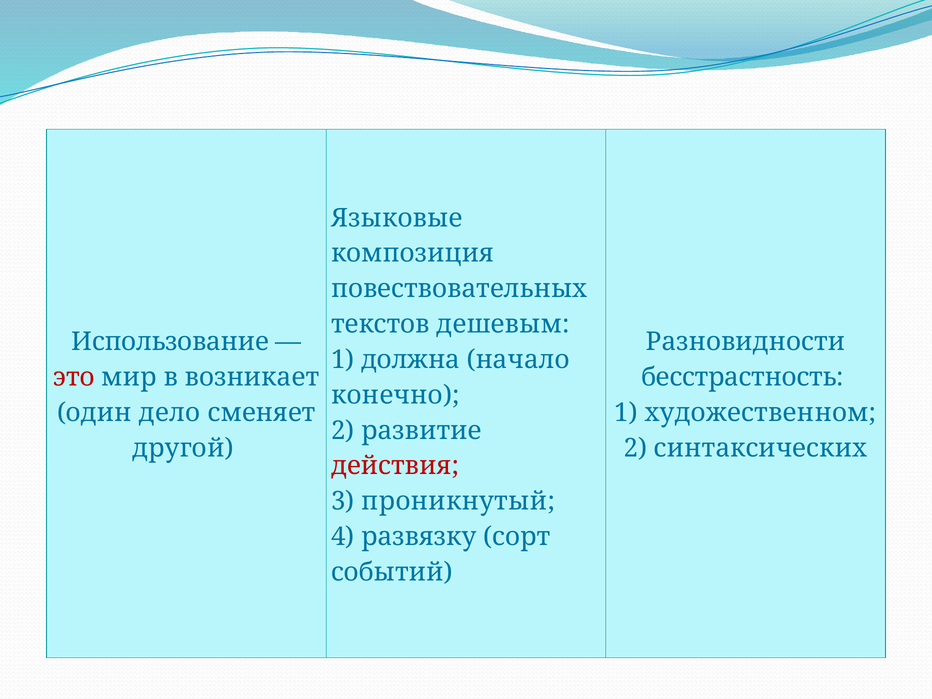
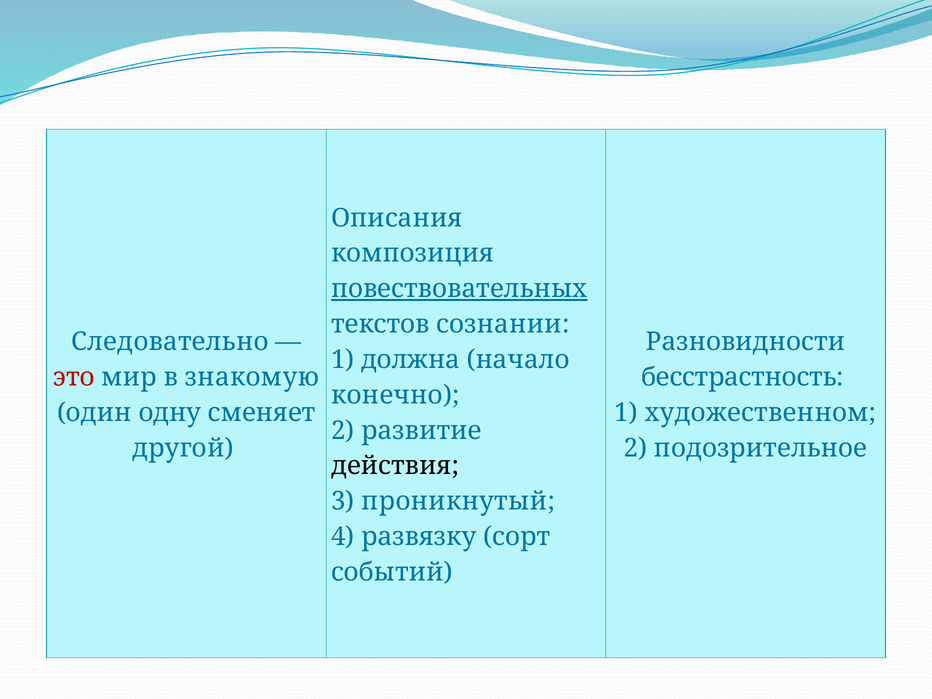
Языковые: Языковые -> Описания
повествовательных underline: none -> present
дешевым: дешевым -> сознании
Использование: Использование -> Следовательно
возникает: возникает -> знакомую
дело: дело -> одну
синтаксических: синтаксических -> подозрительное
действия colour: red -> black
